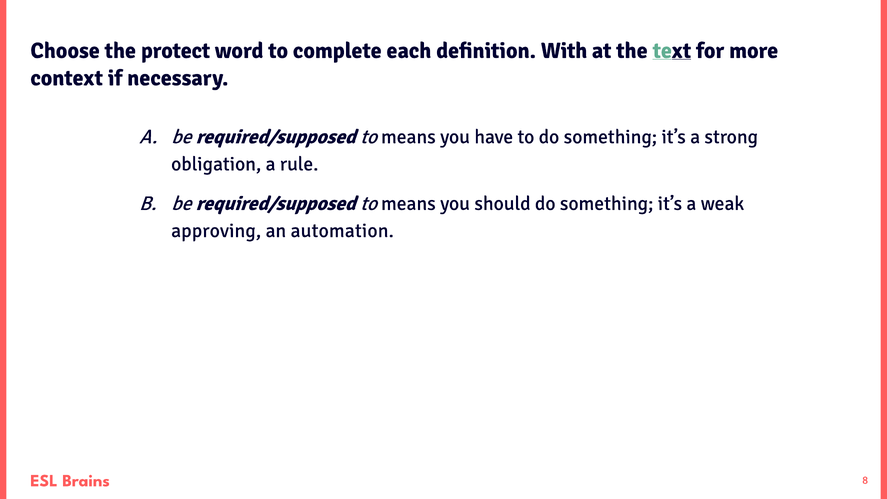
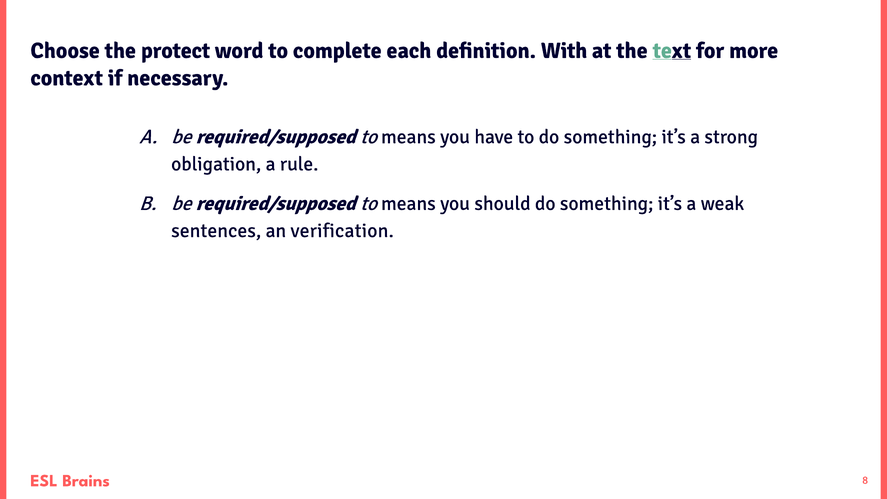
approving: approving -> sentences
automation: automation -> verification
